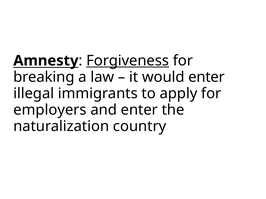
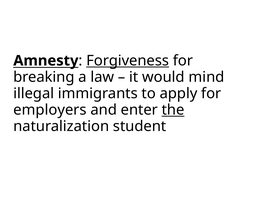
would enter: enter -> mind
the underline: none -> present
country: country -> student
